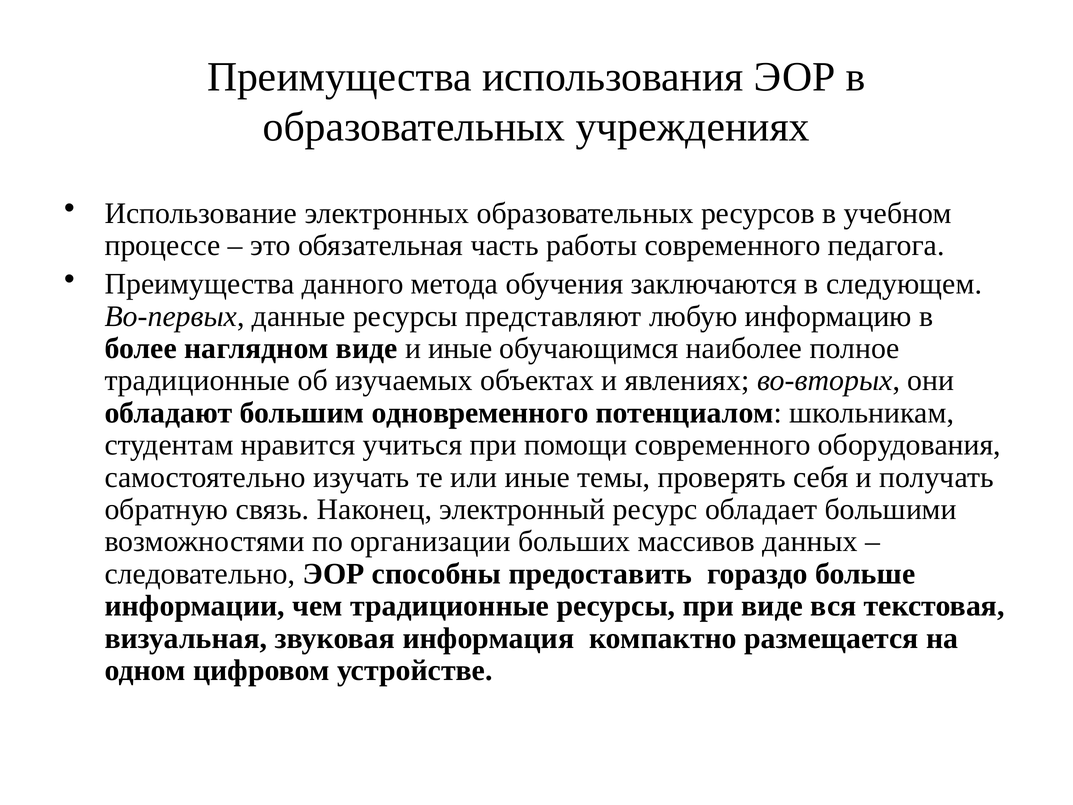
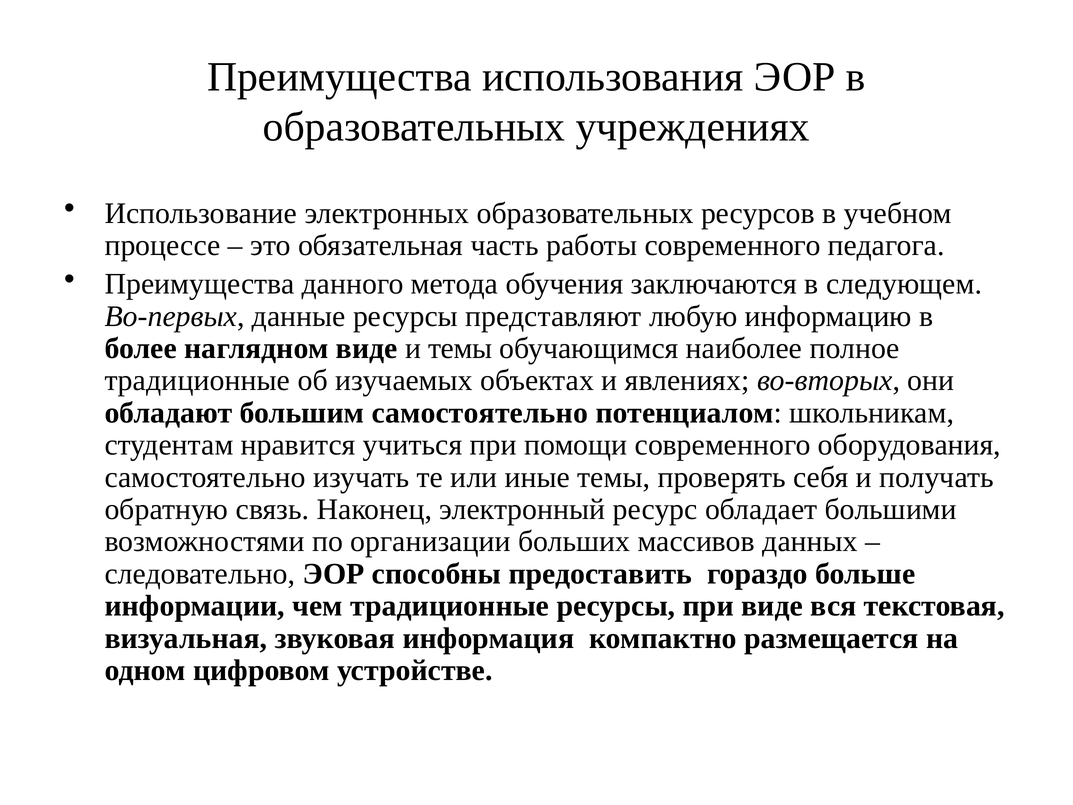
и иные: иные -> темы
большим одновременного: одновременного -> самостоятельно
